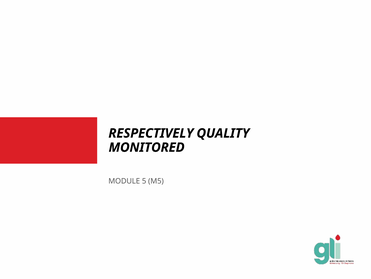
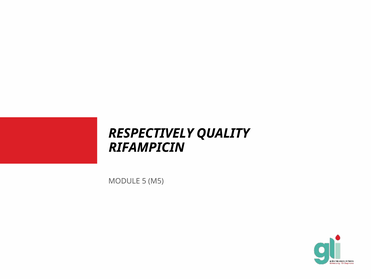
MONITORED: MONITORED -> RIFAMPICIN
